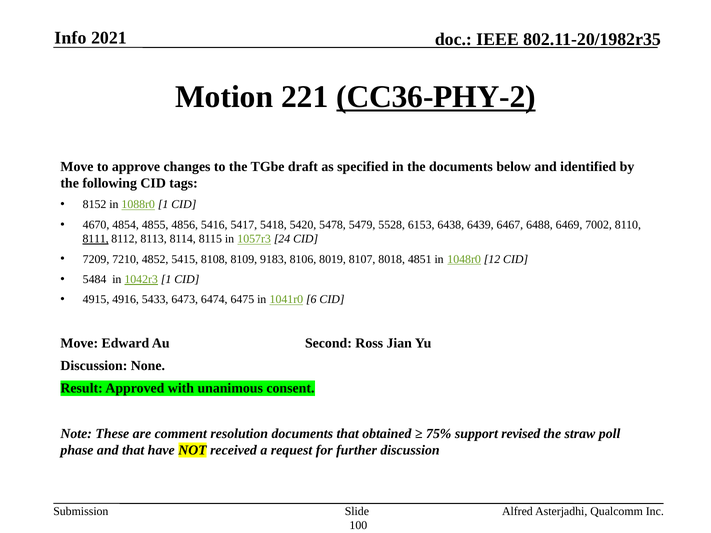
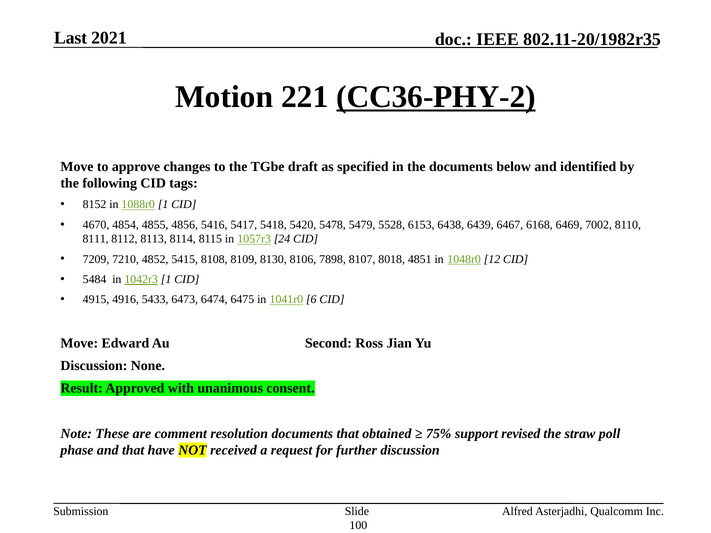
Info: Info -> Last
6488: 6488 -> 6168
8111 underline: present -> none
9183: 9183 -> 8130
8019: 8019 -> 7898
